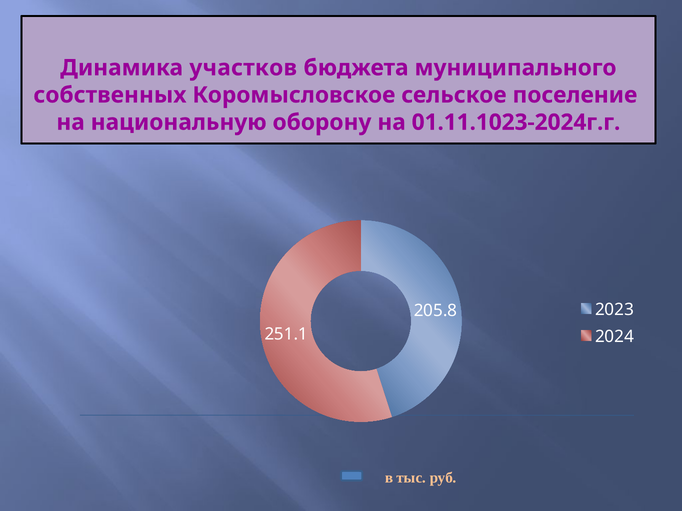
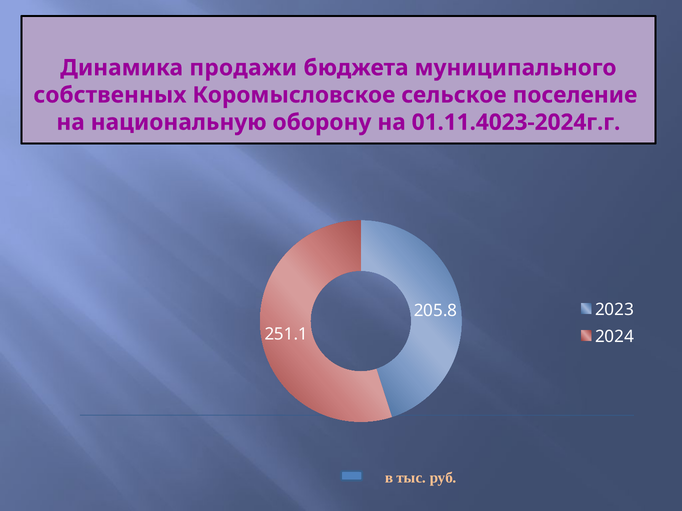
участков: участков -> продажи
01.11.1023-2024г.г: 01.11.1023-2024г.г -> 01.11.4023-2024г.г
